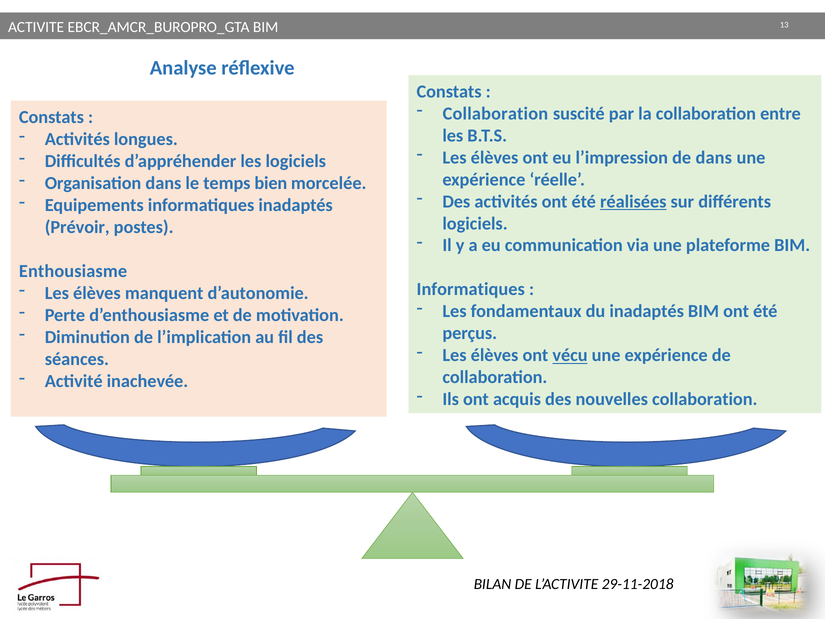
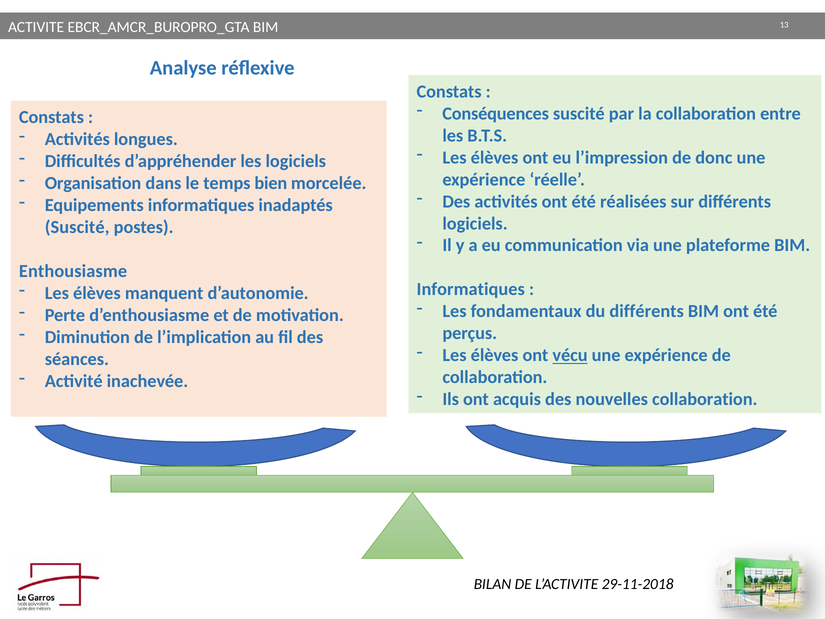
Collaboration at (495, 113): Collaboration -> Conséquences
de dans: dans -> donc
réalisées underline: present -> none
Prévoir at (77, 227): Prévoir -> Suscité
du inadaptés: inadaptés -> différents
